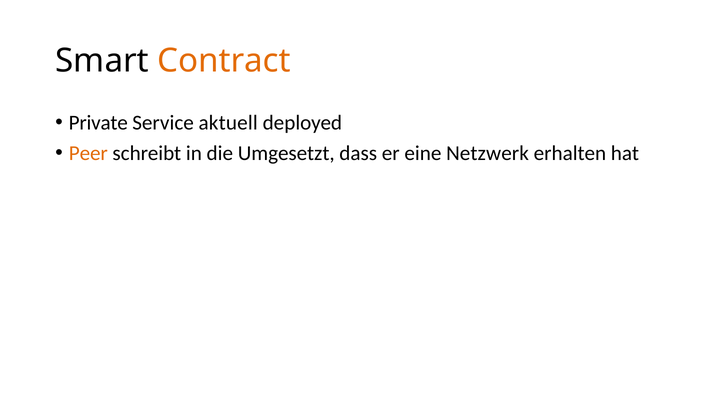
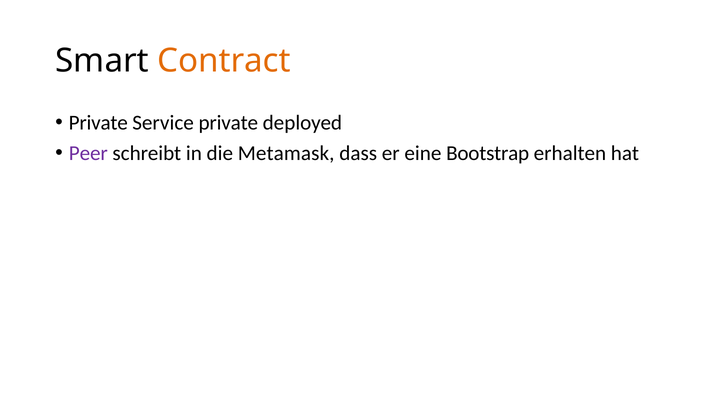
Service aktuell: aktuell -> private
Peer colour: orange -> purple
Umgesetzt: Umgesetzt -> Metamask
Netzwerk: Netzwerk -> Bootstrap
